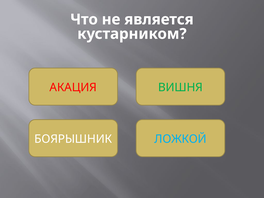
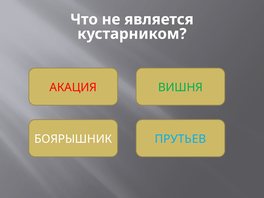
ЛОЖКОЙ: ЛОЖКОЙ -> ПРУТЬЕВ
